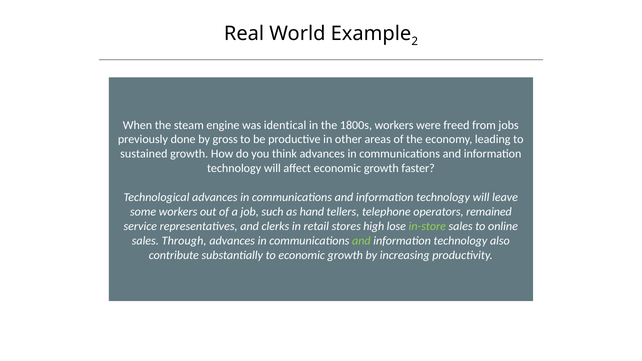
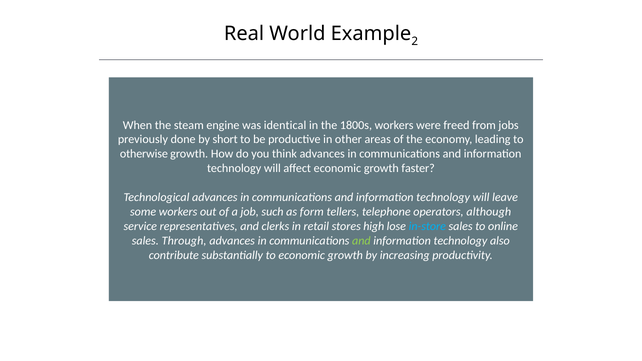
gross: gross -> short
sustained: sustained -> otherwise
hand: hand -> form
remained: remained -> although
in-store colour: light green -> light blue
